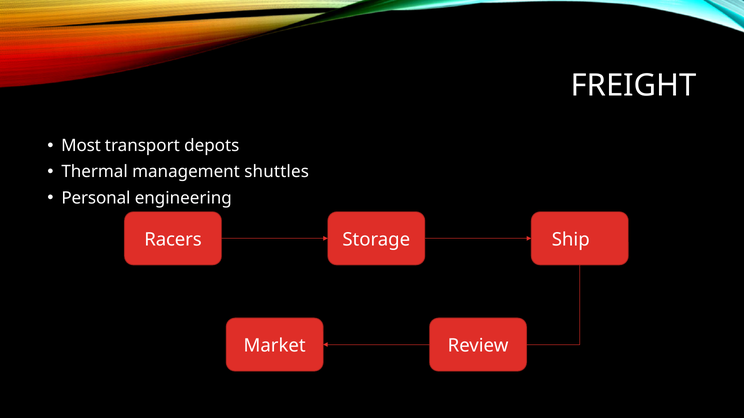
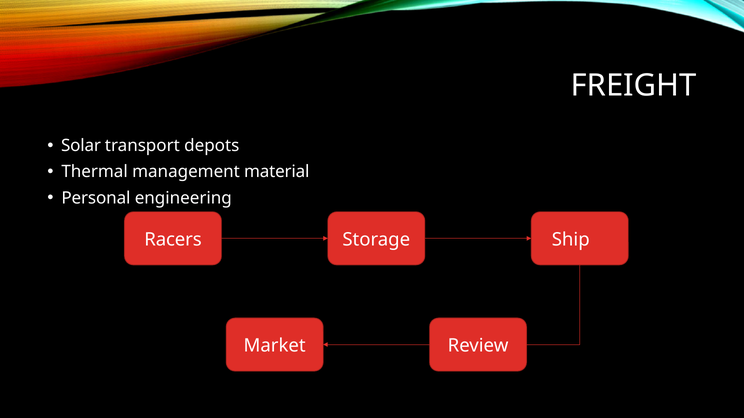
Most: Most -> Solar
shuttles: shuttles -> material
